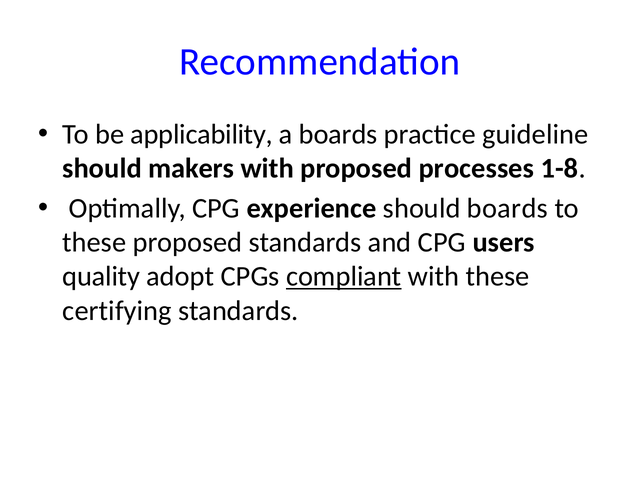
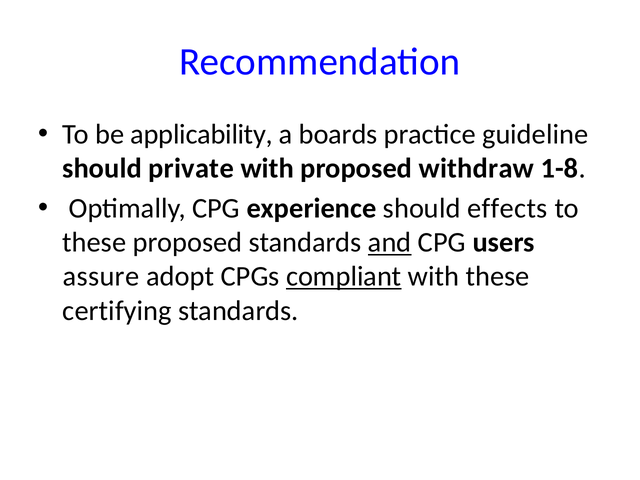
makers: makers -> private
processes: processes -> withdraw
should boards: boards -> effects
and underline: none -> present
quality: quality -> assure
